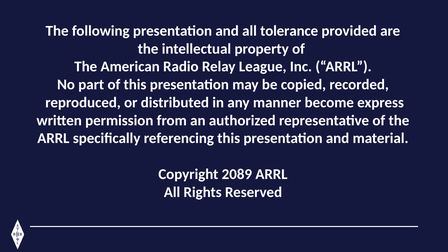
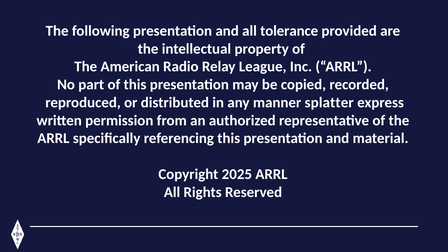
become: become -> splatter
2089: 2089 -> 2025
